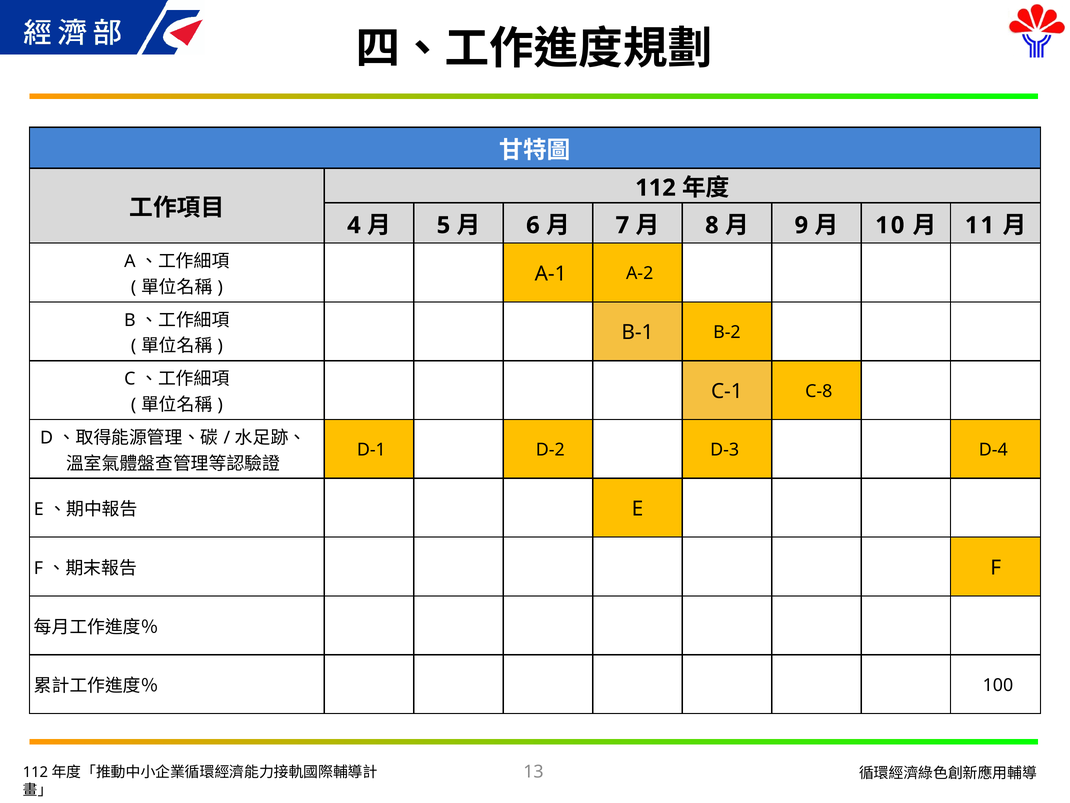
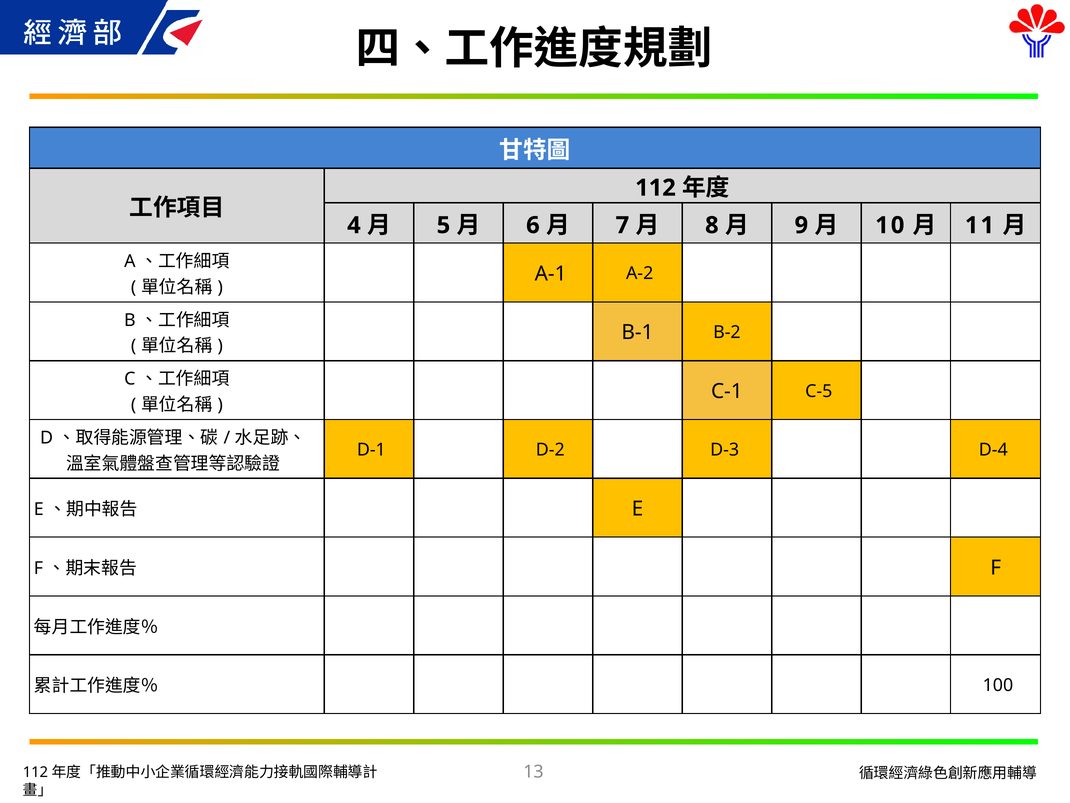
C-8: C-8 -> C-5
